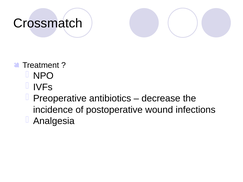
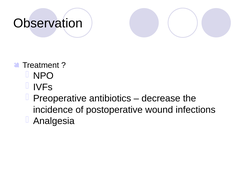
Crossmatch: Crossmatch -> Observation
